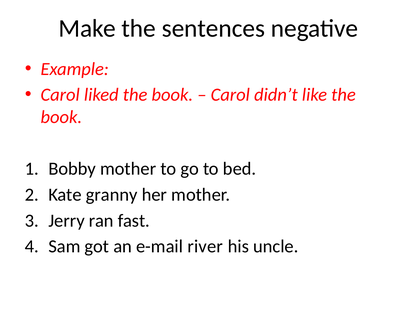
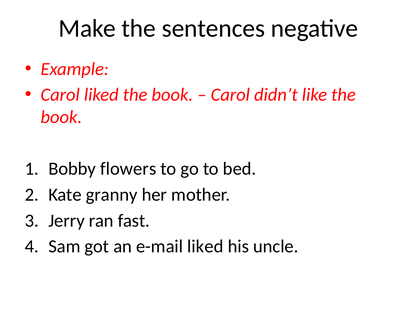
Bobby mother: mother -> flowers
e-mail river: river -> liked
